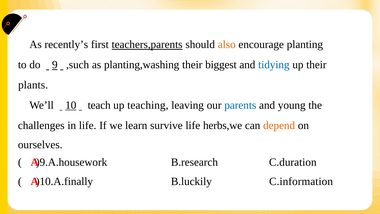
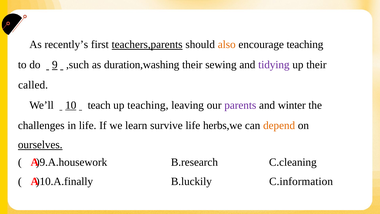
encourage planting: planting -> teaching
planting,washing: planting,washing -> duration,washing
biggest: biggest -> sewing
tidying colour: blue -> purple
plants: plants -> called
parents colour: blue -> purple
young: young -> winter
ourselves underline: none -> present
C.duration: C.duration -> C.cleaning
